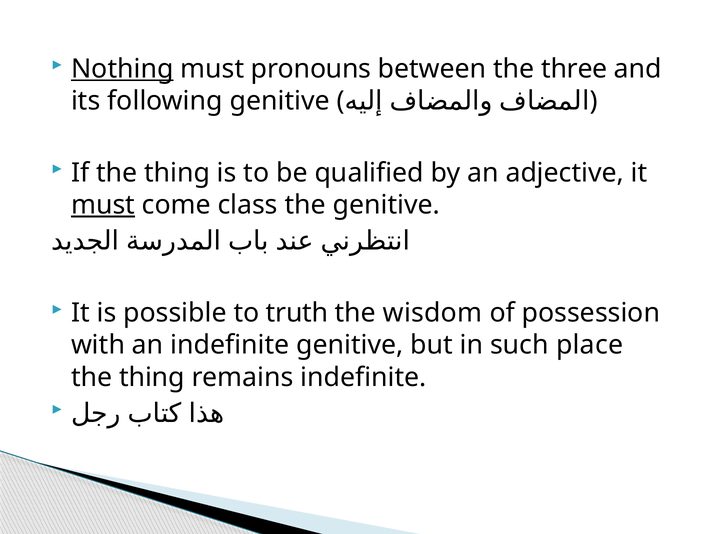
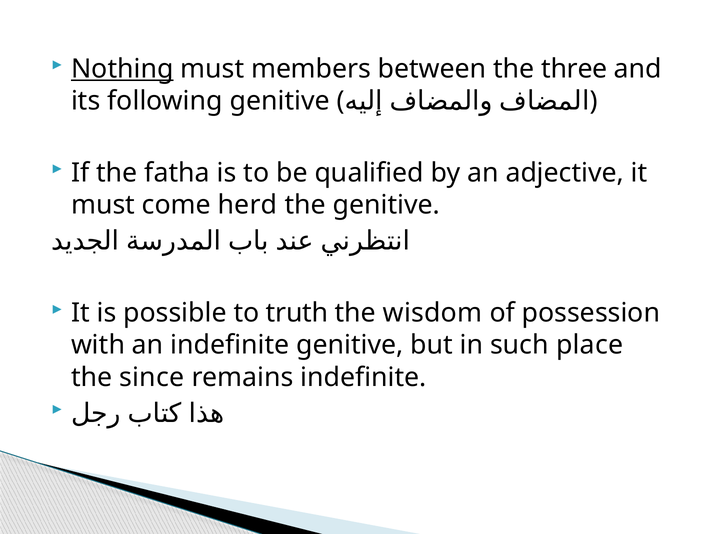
pronouns: pronouns -> members
If the thing: thing -> fatha
must at (103, 205) underline: present -> none
class: class -> herd
thing at (152, 377): thing -> since
